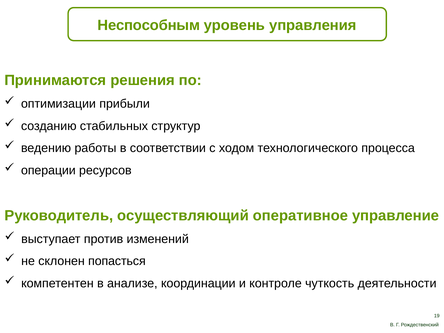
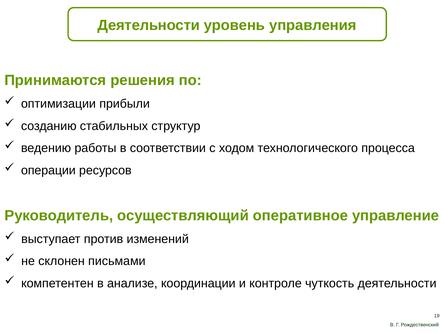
Неспособным at (149, 25): Неспособным -> Деятельности
попасться: попасться -> письмами
